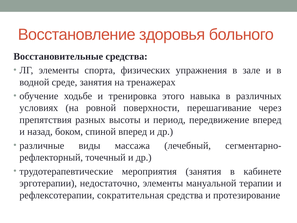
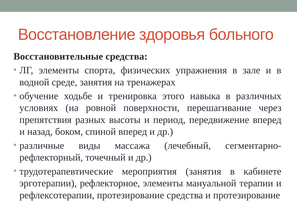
недостаточно: недостаточно -> рефлекторное
рефлексотерапии сократительная: сократительная -> протезирование
